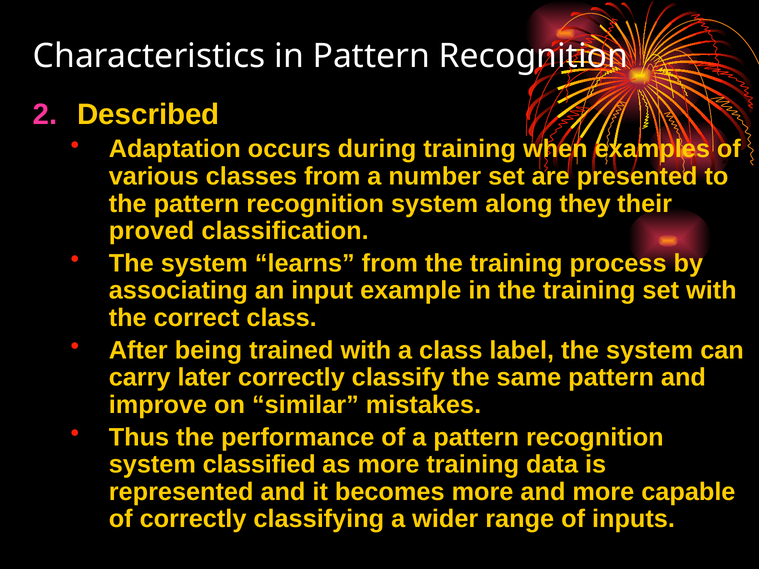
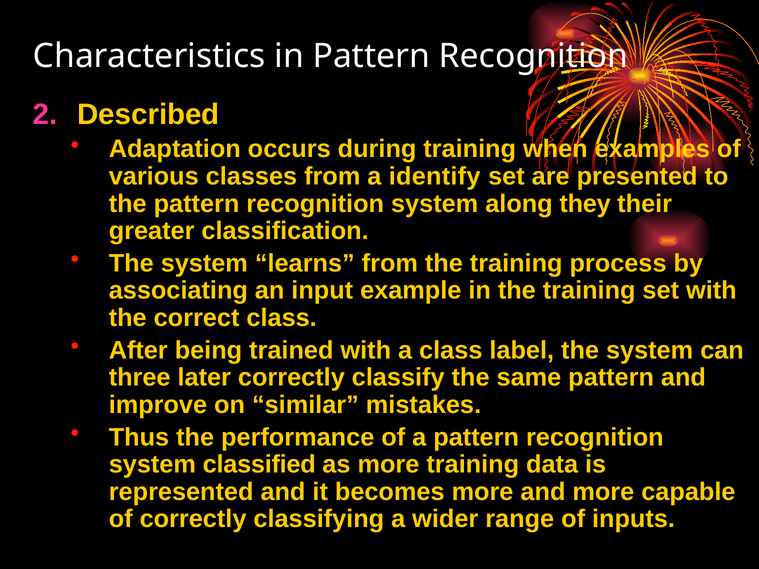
number: number -> identify
proved: proved -> greater
carry: carry -> three
